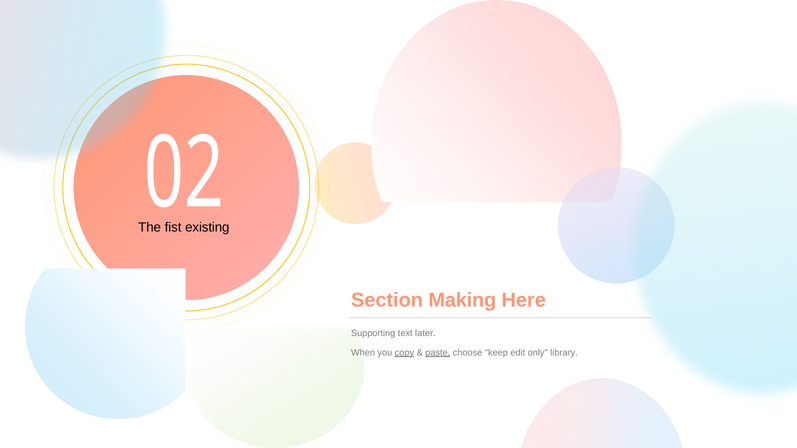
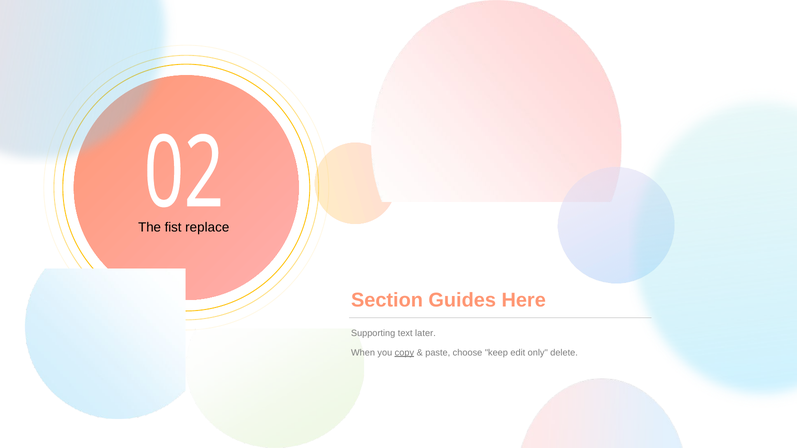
existing: existing -> replace
Making: Making -> Guides
paste underline: present -> none
library: library -> delete
